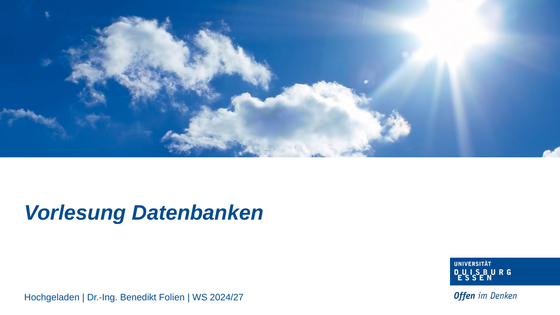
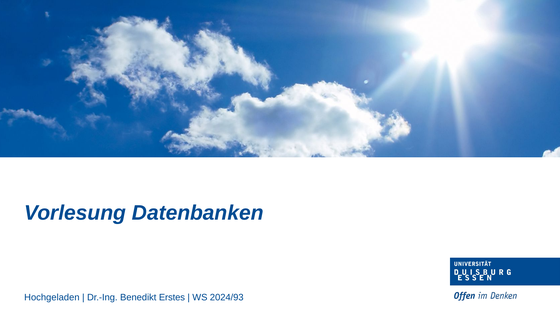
Folien: Folien -> Erstes
2024/27: 2024/27 -> 2024/93
